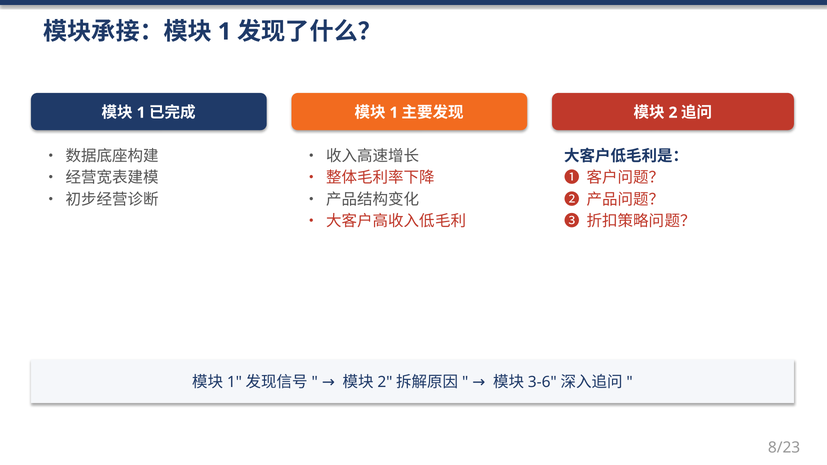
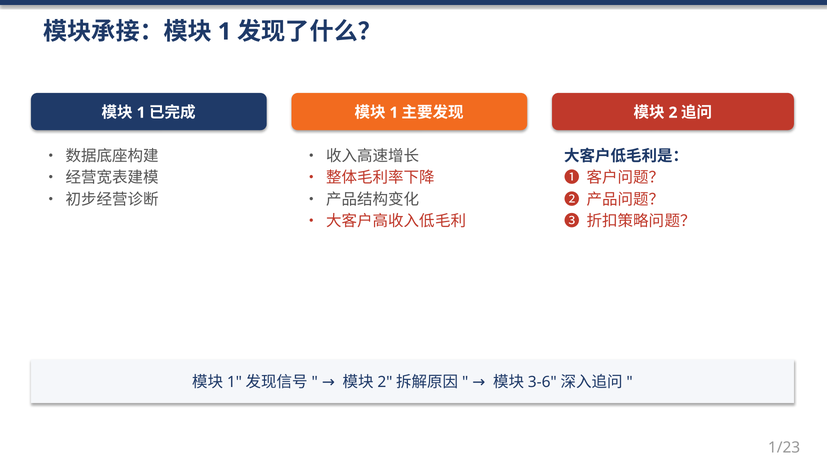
8/23: 8/23 -> 1/23
